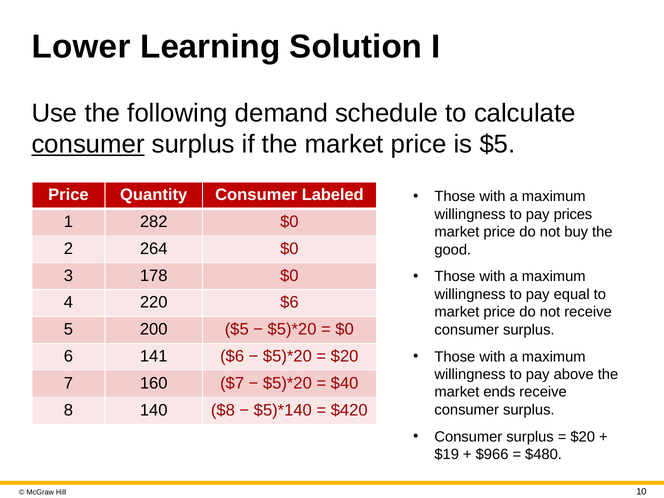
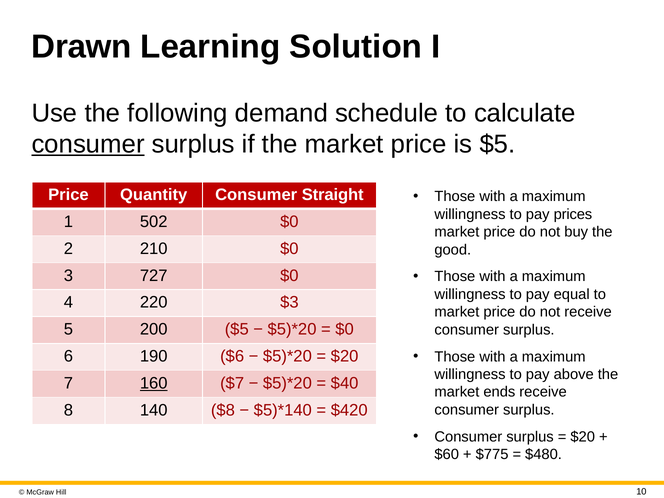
Lower: Lower -> Drawn
Labeled: Labeled -> Straight
282: 282 -> 502
264: 264 -> 210
178: 178 -> 727
220 $6: $6 -> $3
141: 141 -> 190
160 underline: none -> present
$19: $19 -> $60
$966: $966 -> $775
